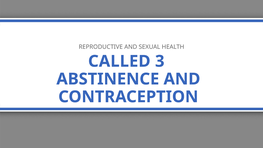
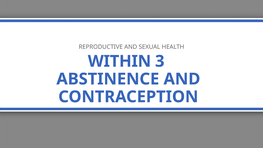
CALLED: CALLED -> WITHIN
